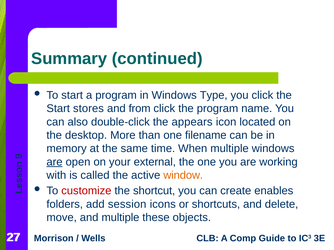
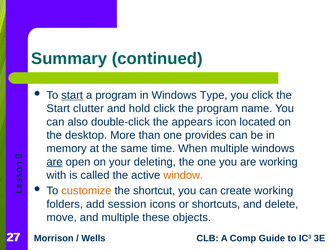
start at (72, 95) underline: none -> present
stores: stores -> clutter
from: from -> hold
filename: filename -> provides
external: external -> deleting
customize colour: red -> orange
create enables: enables -> working
